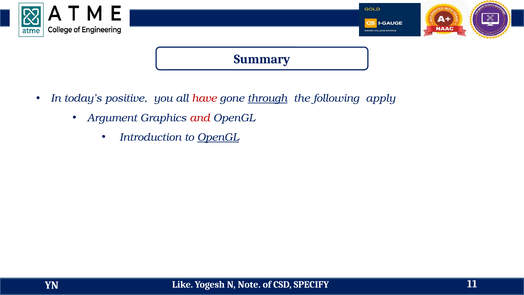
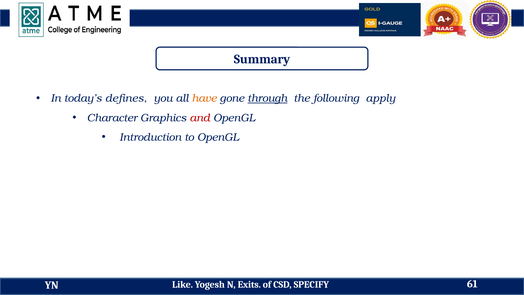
positive: positive -> defines
have colour: red -> orange
Argument: Argument -> Character
OpenGL at (218, 137) underline: present -> none
Note: Note -> Exits
11: 11 -> 61
